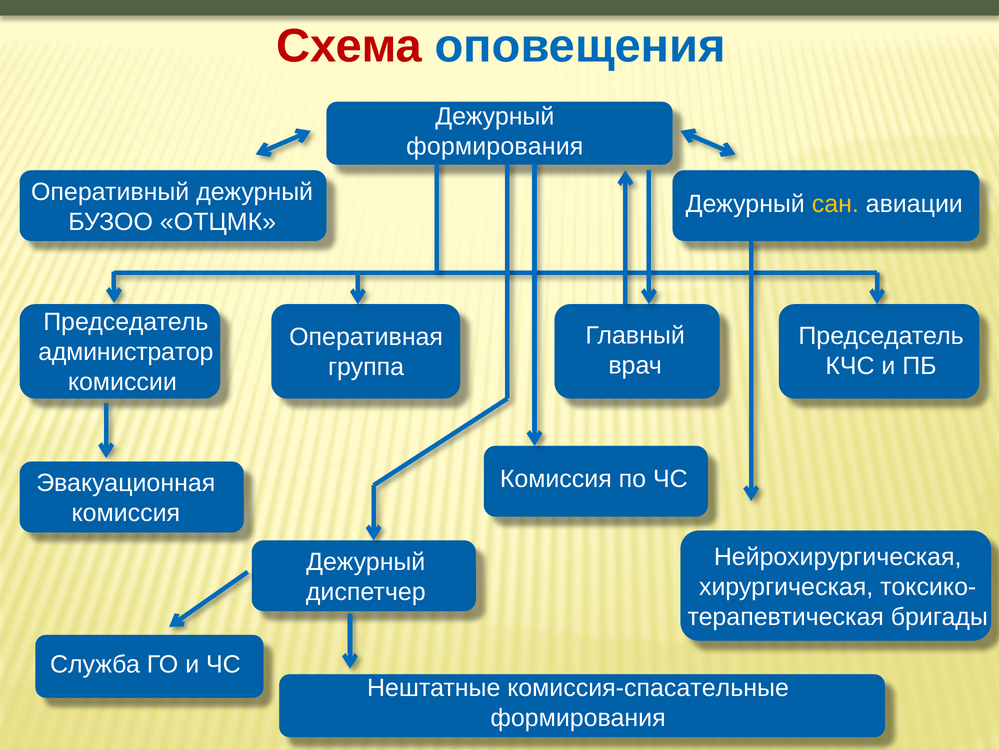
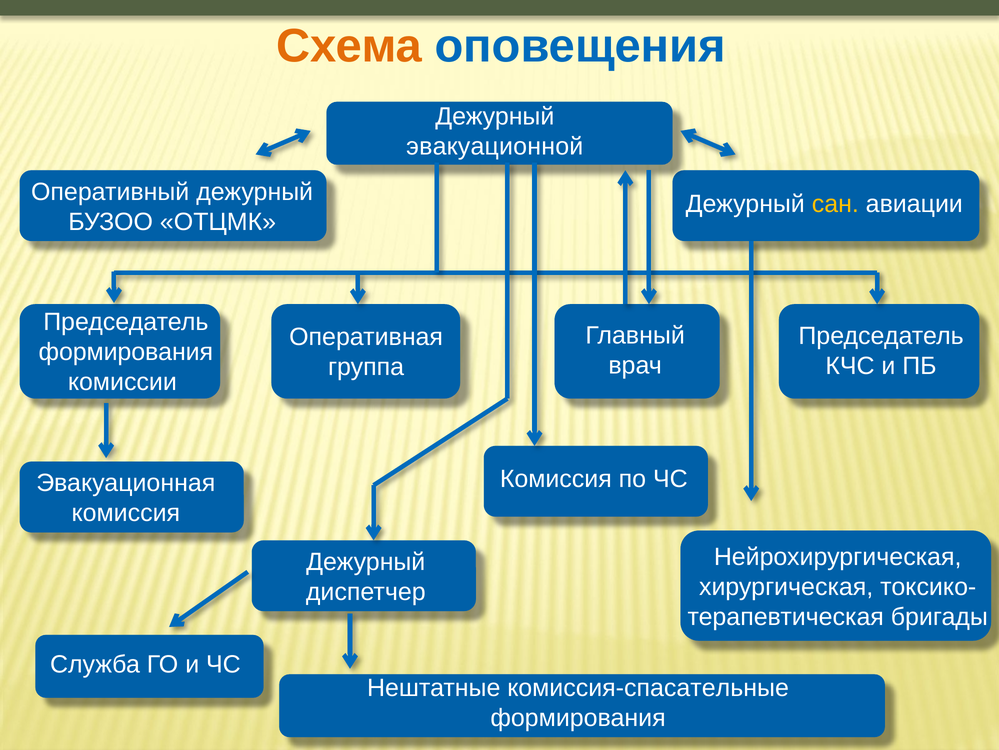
Схема colour: red -> orange
формирования at (495, 147): формирования -> эвакуационной
администратор at (126, 352): администратор -> формирования
